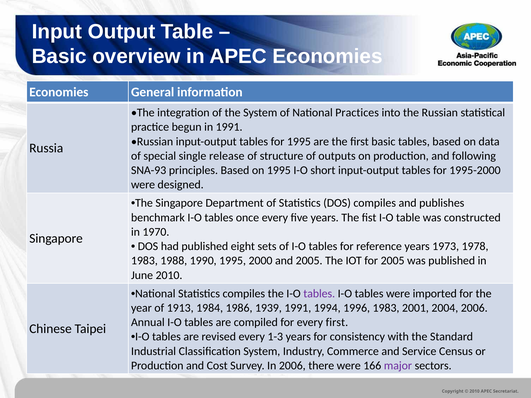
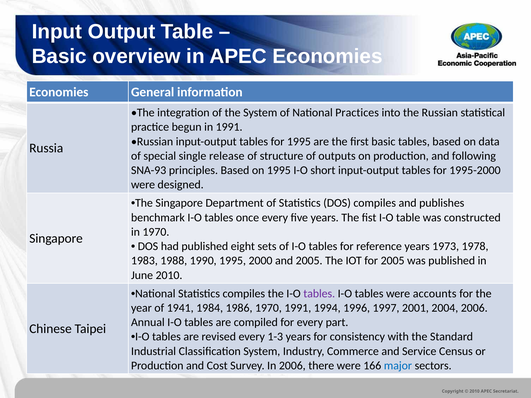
imported: imported -> accounts
1913: 1913 -> 1941
1986 1939: 1939 -> 1970
1996 1983: 1983 -> 1997
every first: first -> part
major colour: purple -> blue
